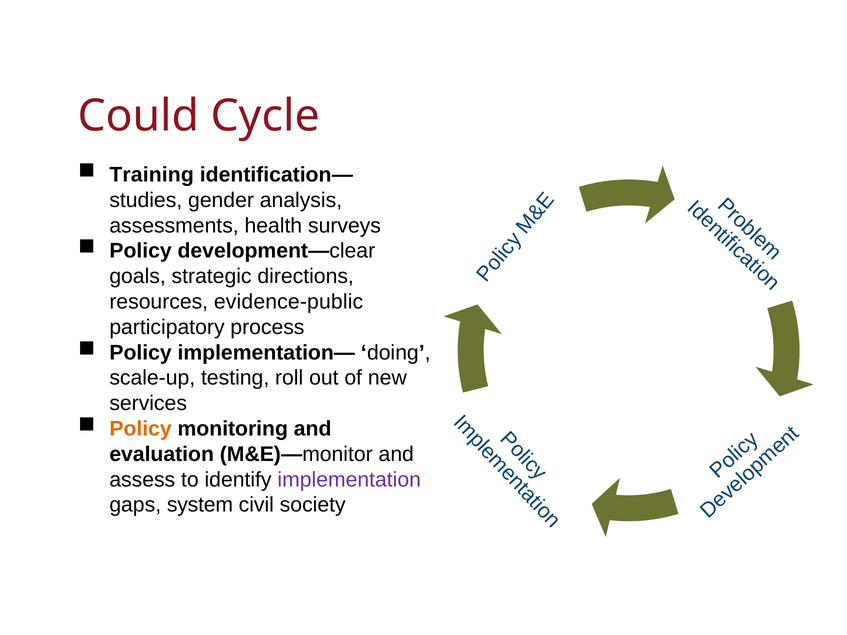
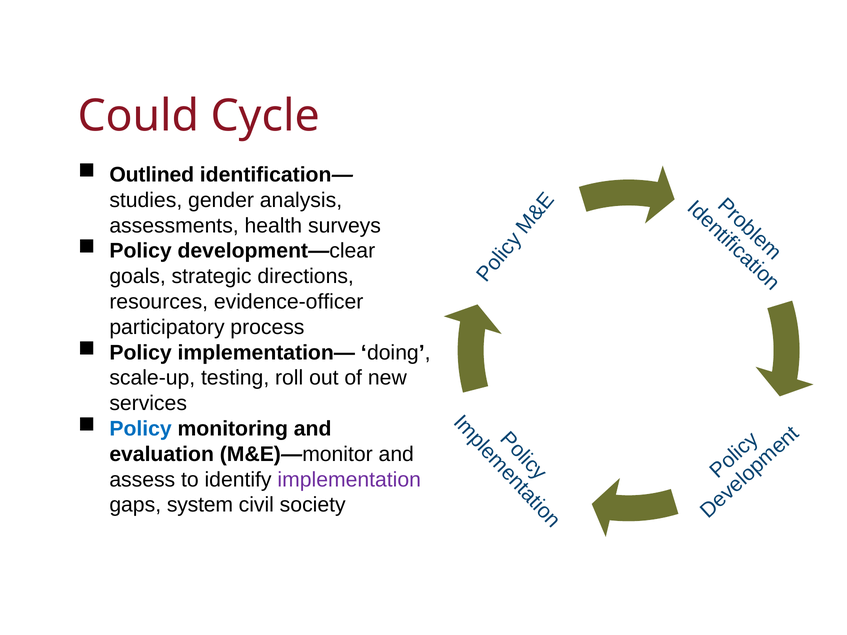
Training: Training -> Outlined
evidence-public: evidence-public -> evidence-officer
Policy at (141, 429) colour: orange -> blue
